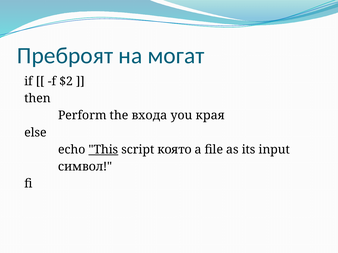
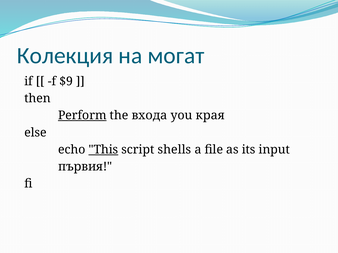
Преброят: Преброят -> Колекция
$2: $2 -> $9
Perform underline: none -> present
която: която -> shells
символ: символ -> първия
